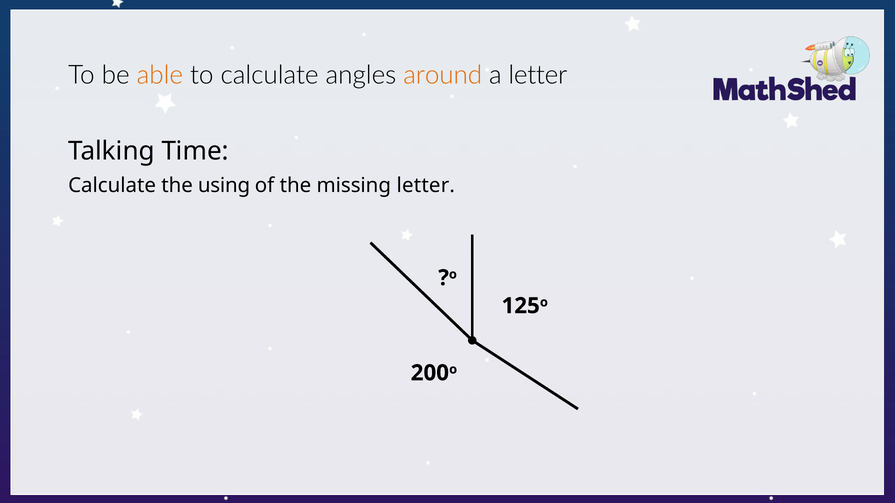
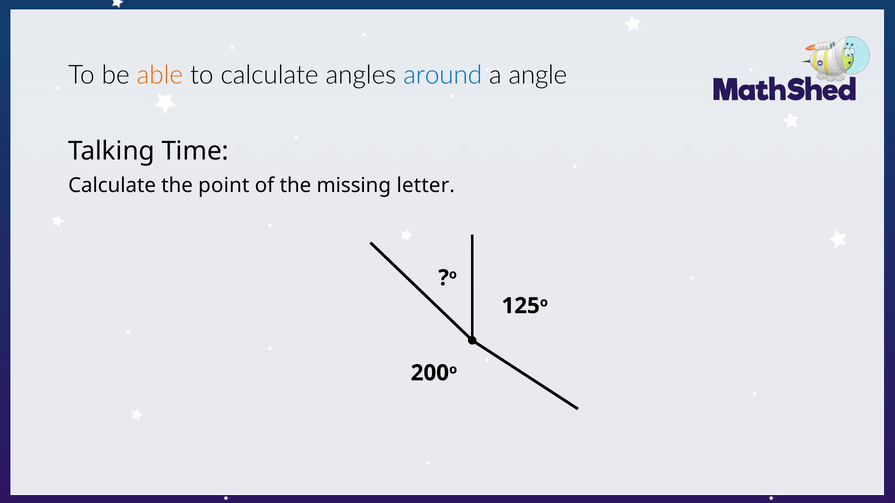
around colour: orange -> blue
a letter: letter -> angle
using: using -> point
